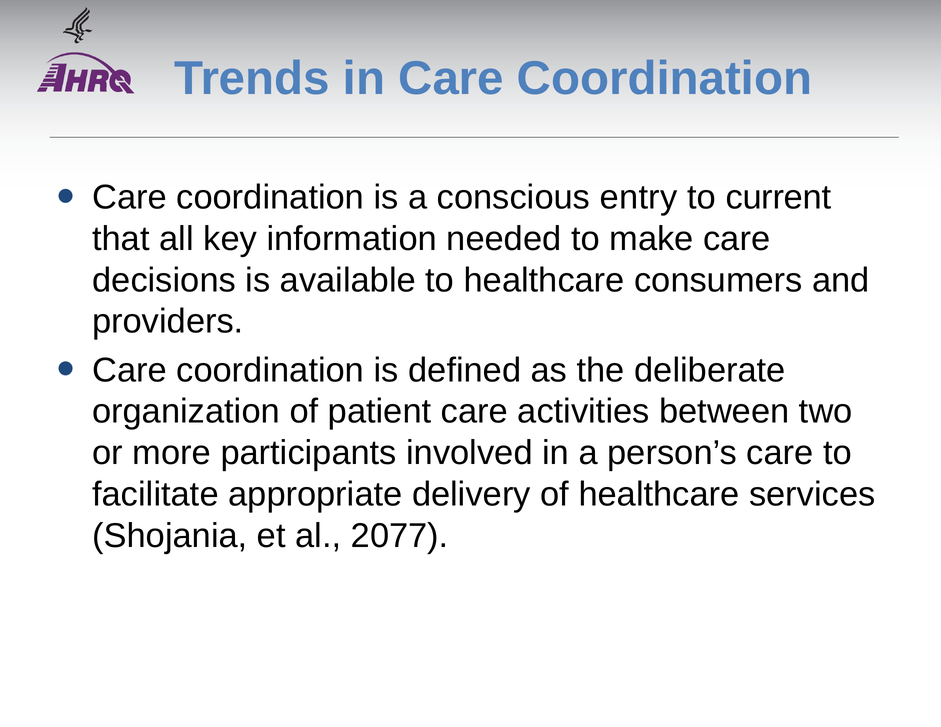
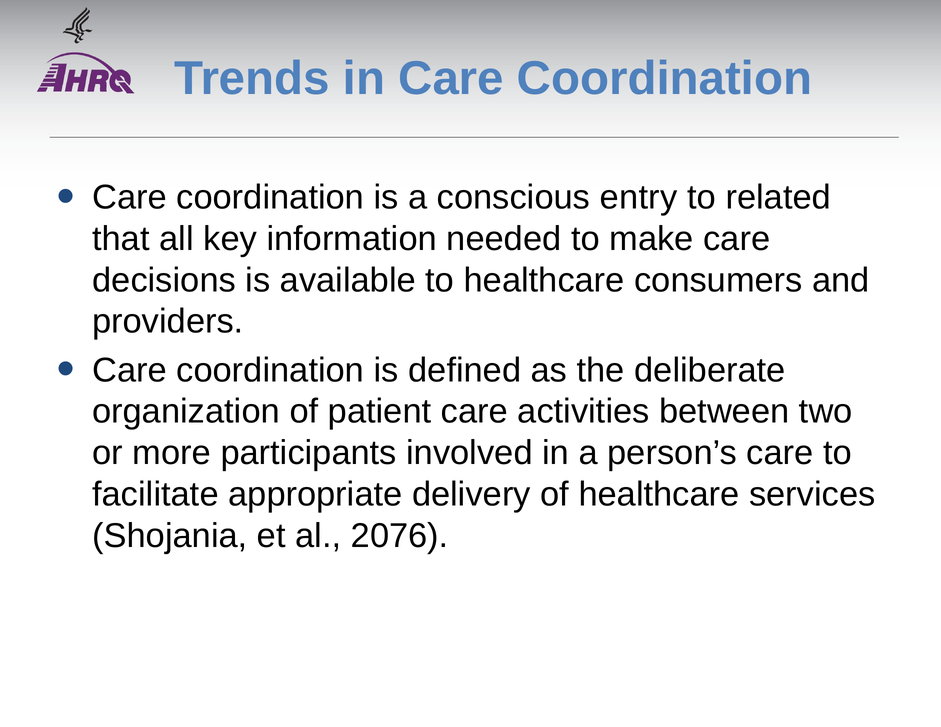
current: current -> related
2077: 2077 -> 2076
